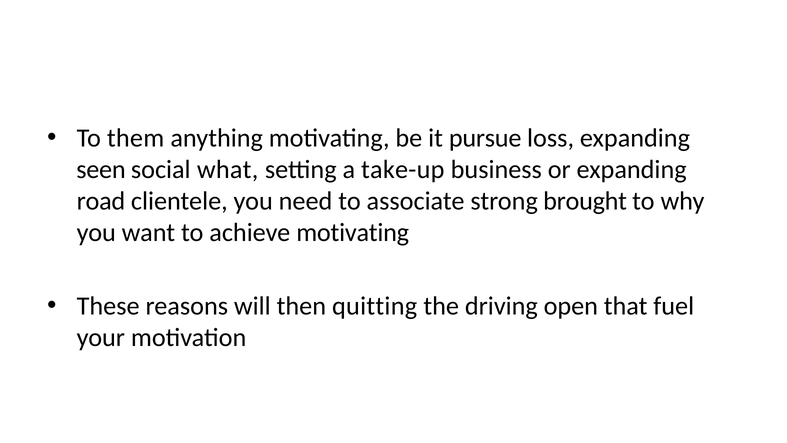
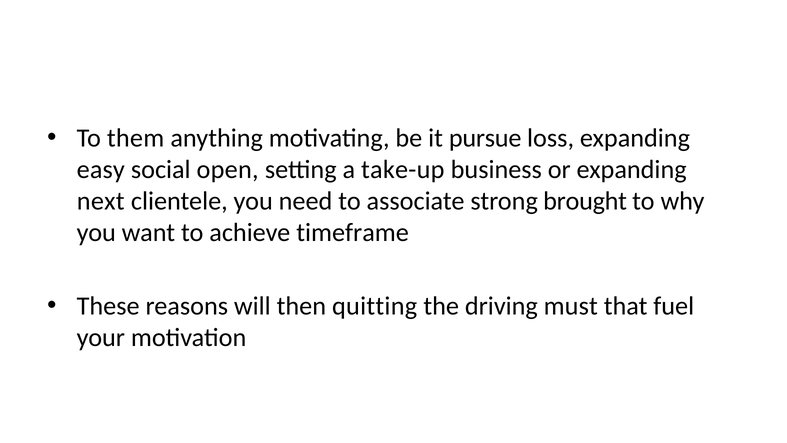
seen: seen -> easy
what: what -> open
road: road -> next
achieve motivating: motivating -> timeframe
open: open -> must
